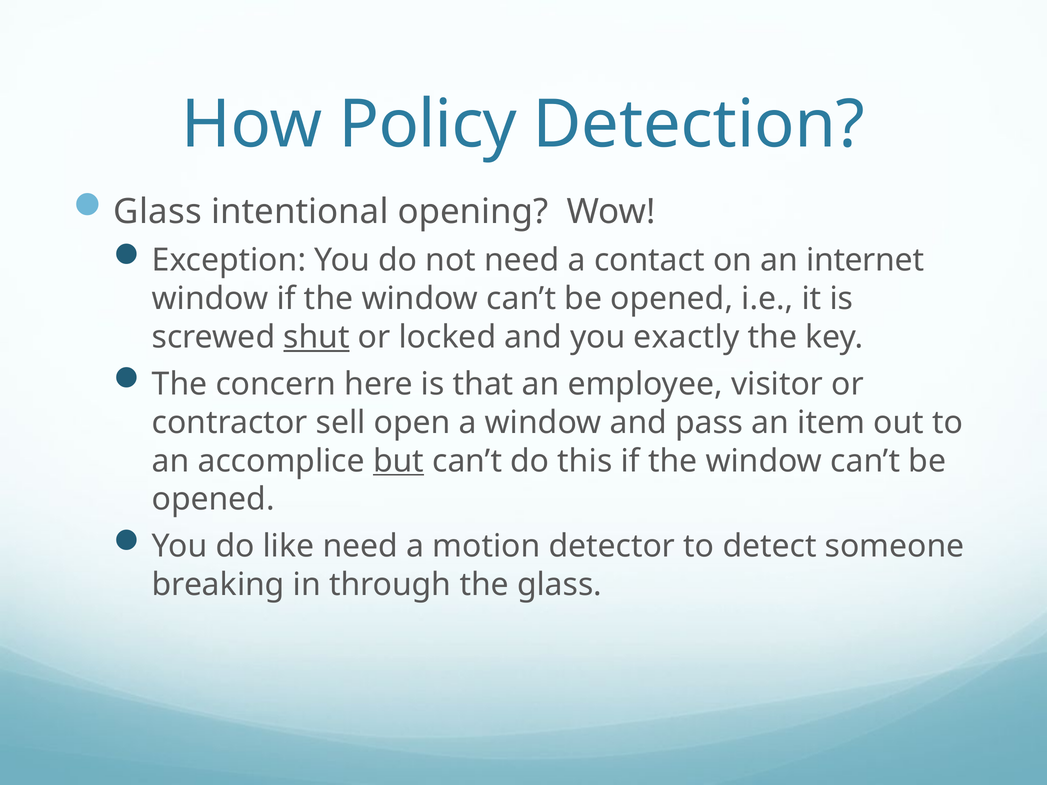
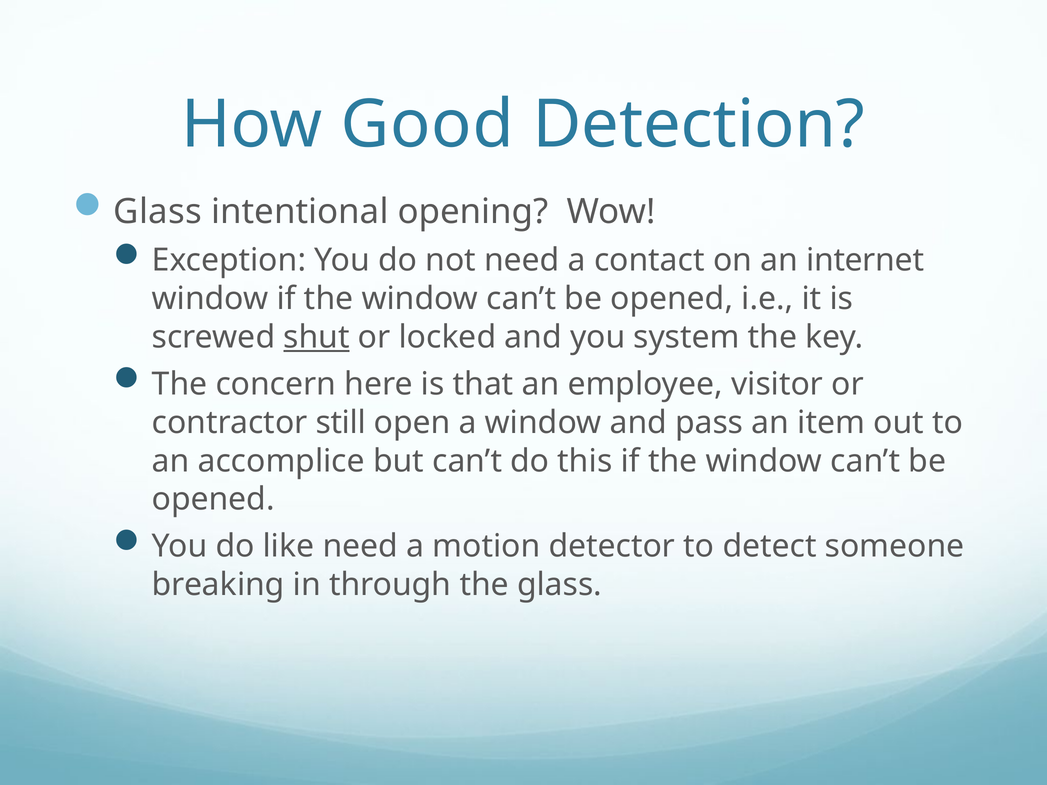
Policy: Policy -> Good
exactly: exactly -> system
sell: sell -> still
but underline: present -> none
